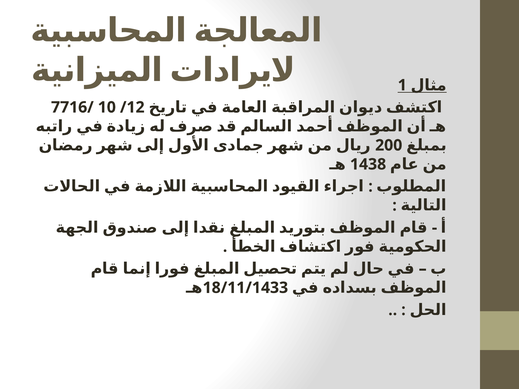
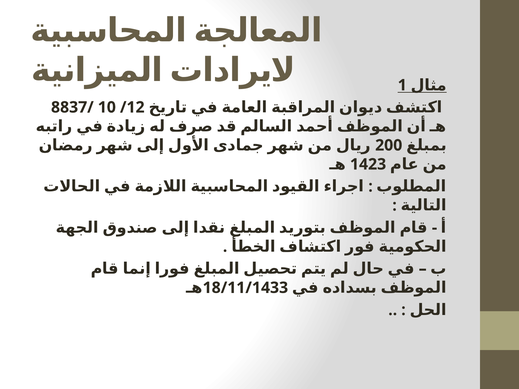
7716: 7716 -> 8837
1438: 1438 -> 1423
